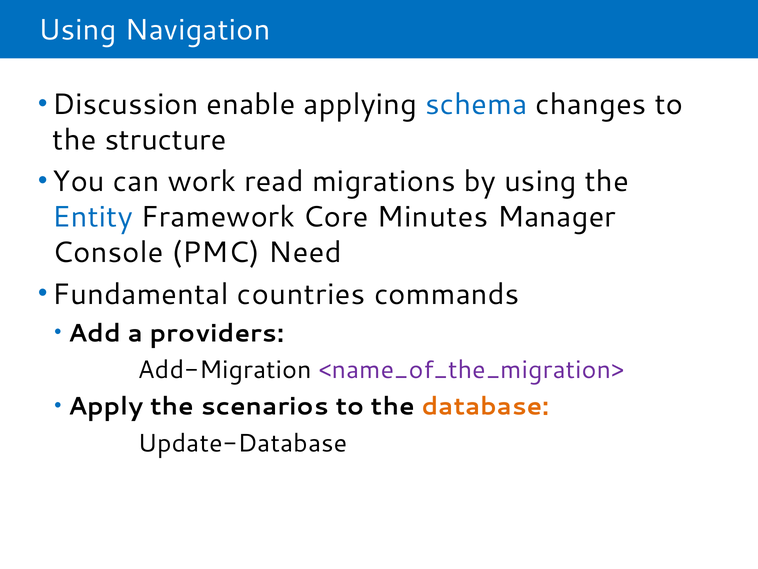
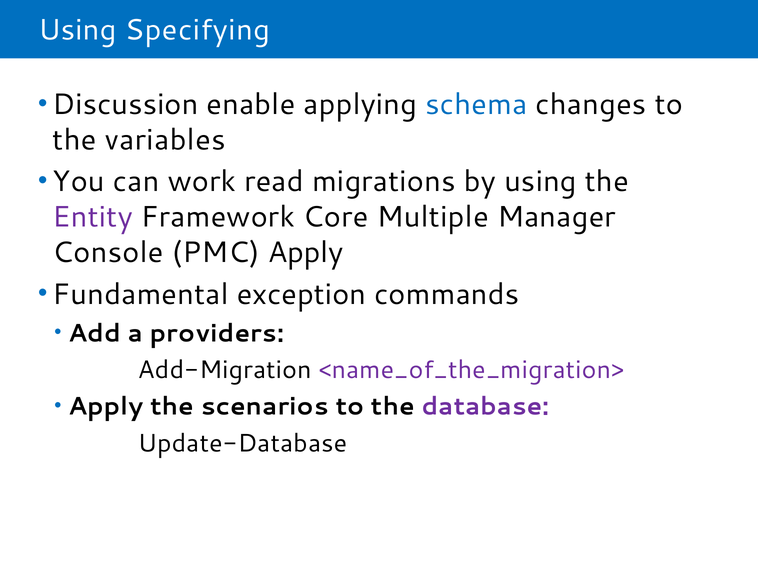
Navigation: Navigation -> Specifying
structure: structure -> variables
Entity colour: blue -> purple
Minutes: Minutes -> Multiple
PMC Need: Need -> Apply
countries: countries -> exception
database colour: orange -> purple
